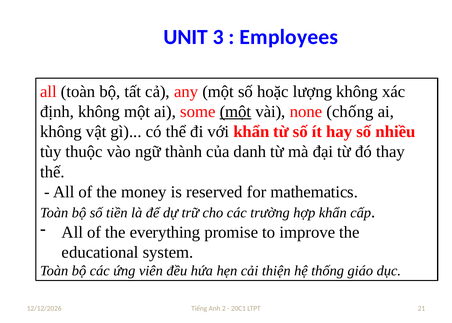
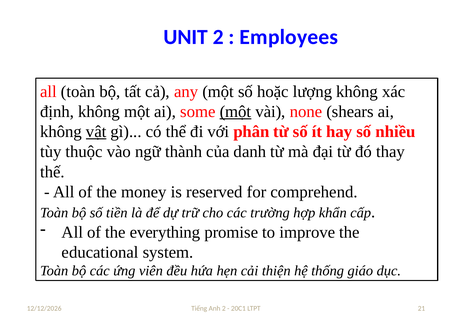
UNIT 3: 3 -> 2
chống: chống -> shears
vật underline: none -> present
với khẩn: khẩn -> phân
mathematics: mathematics -> comprehend
